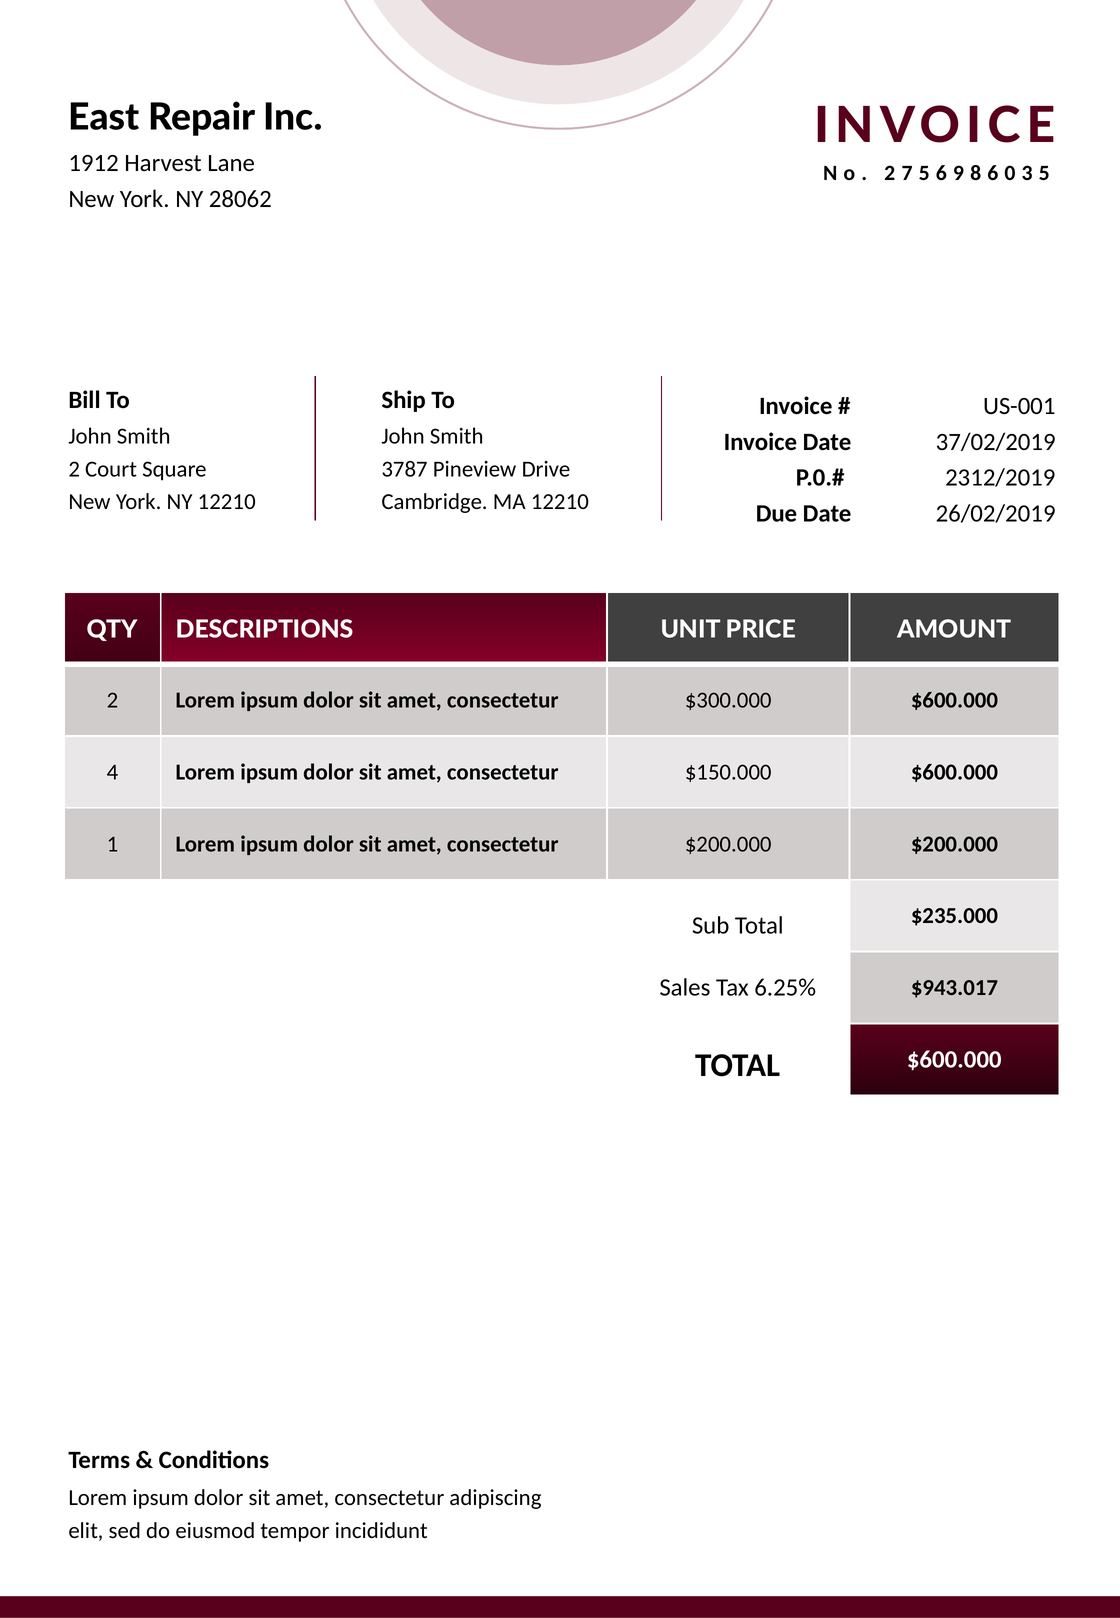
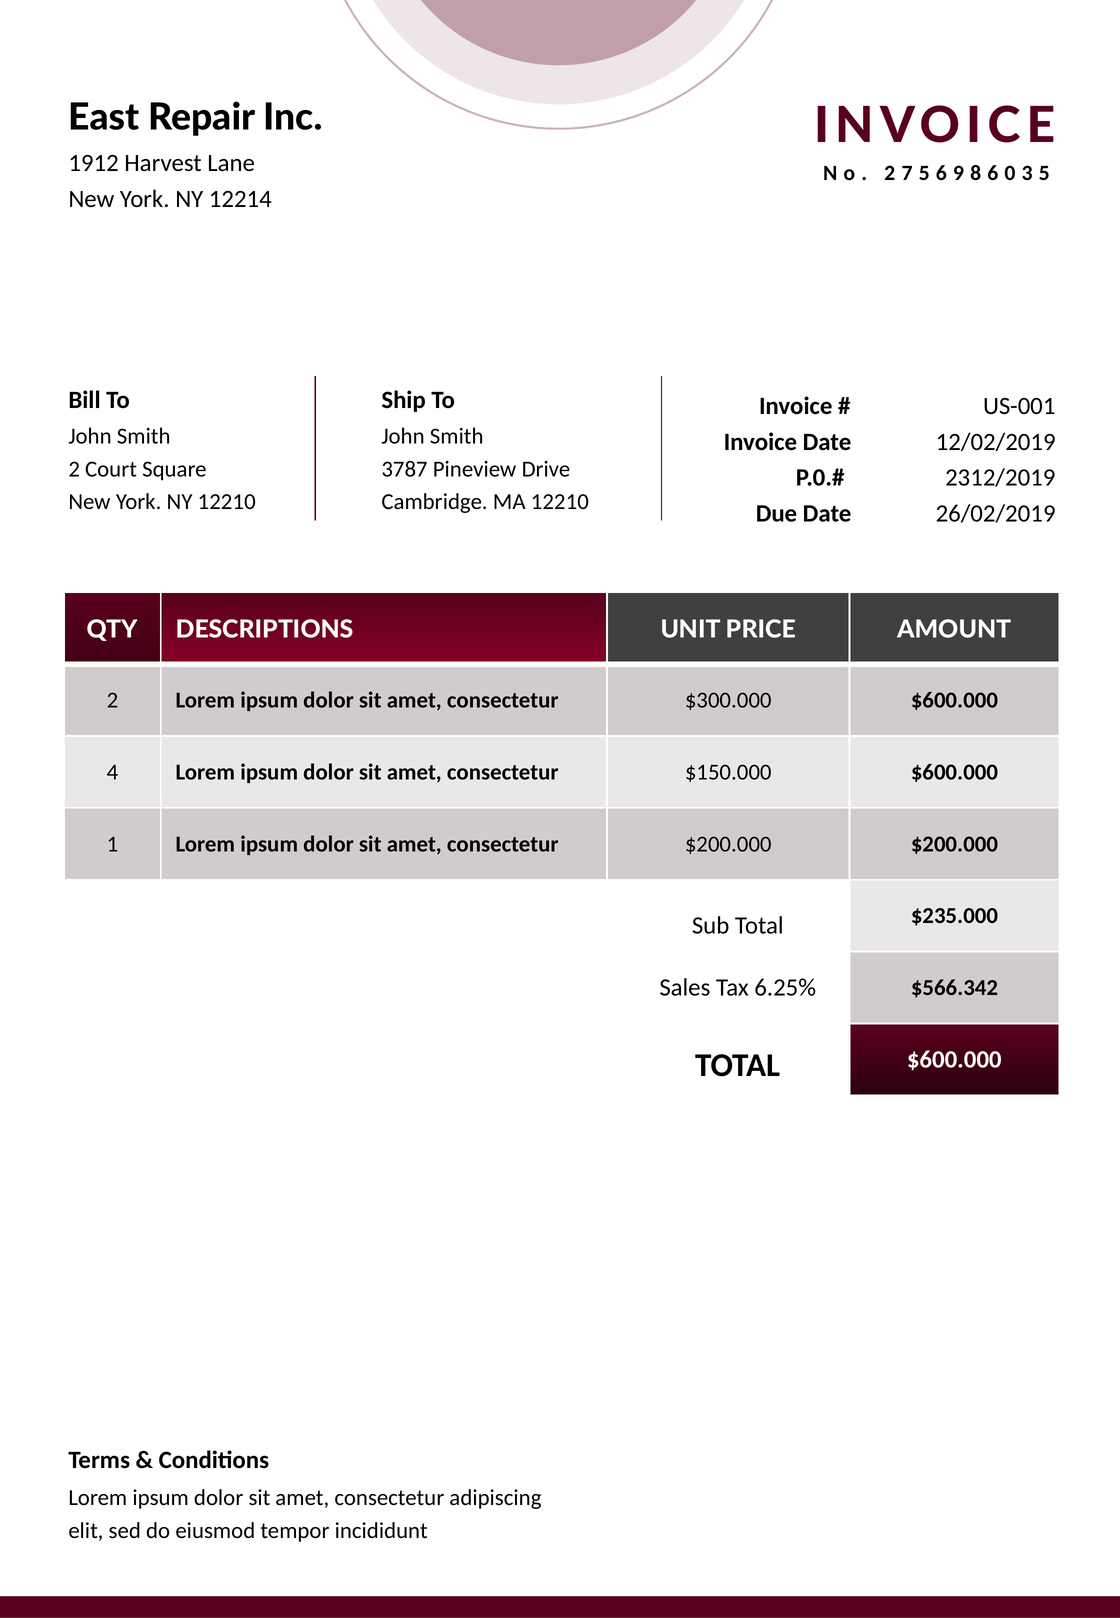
28062: 28062 -> 12214
37/02/2019: 37/02/2019 -> 12/02/2019
$943.017: $943.017 -> $566.342
